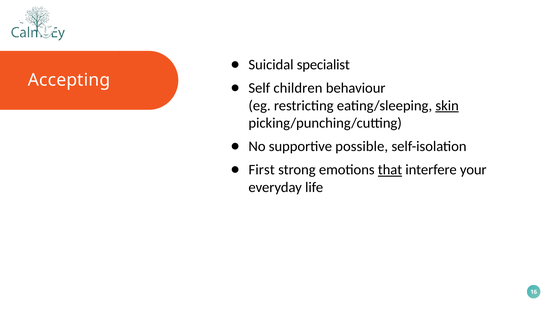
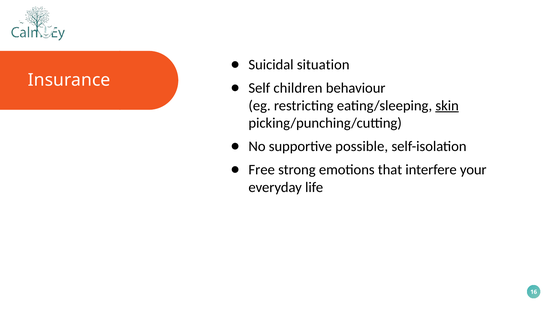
specialist: specialist -> situation
Accepting: Accepting -> Insurance
First: First -> Free
that underline: present -> none
